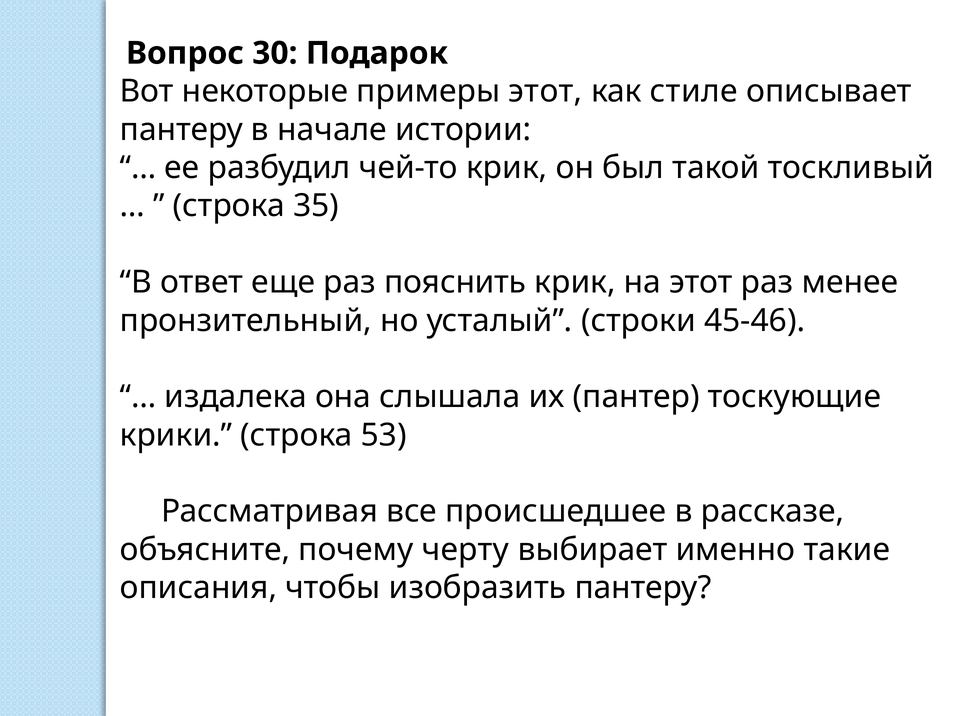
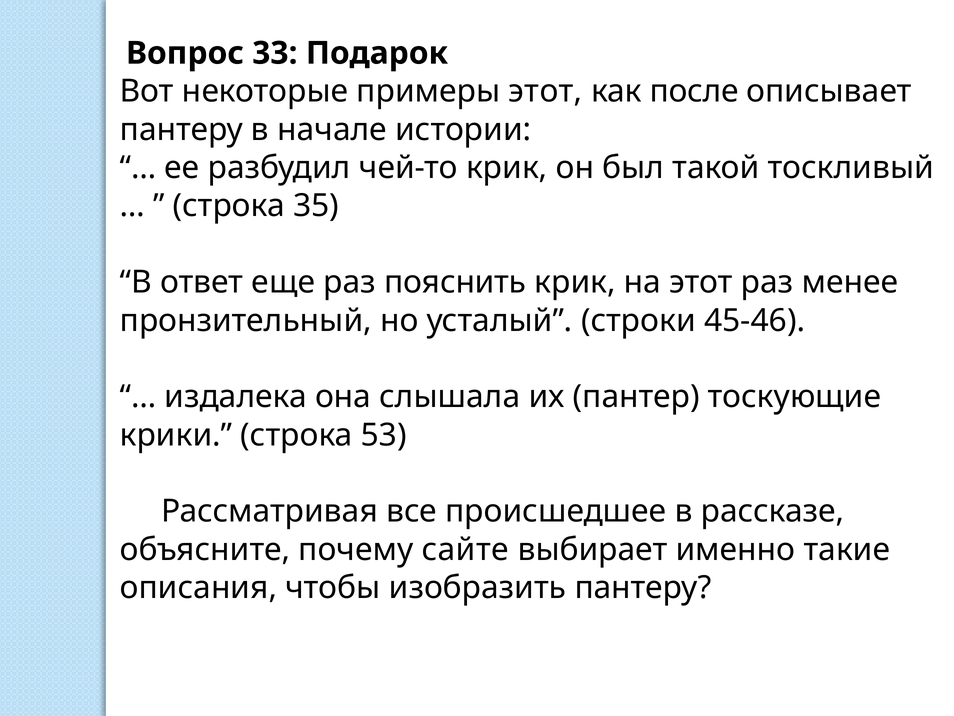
30: 30 -> 33
стиле: стиле -> после
черту: черту -> сайте
